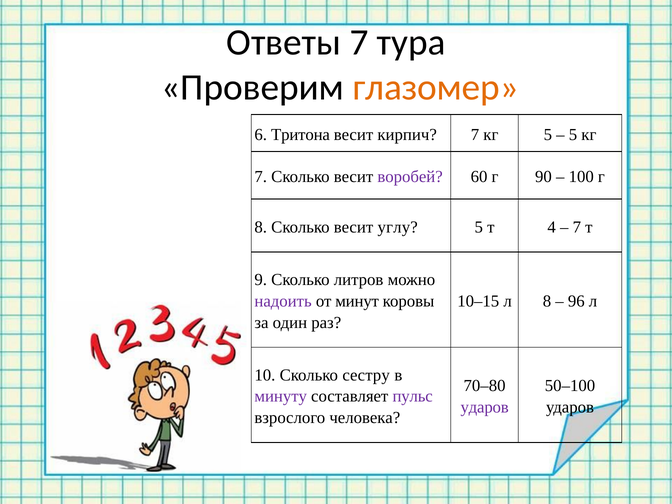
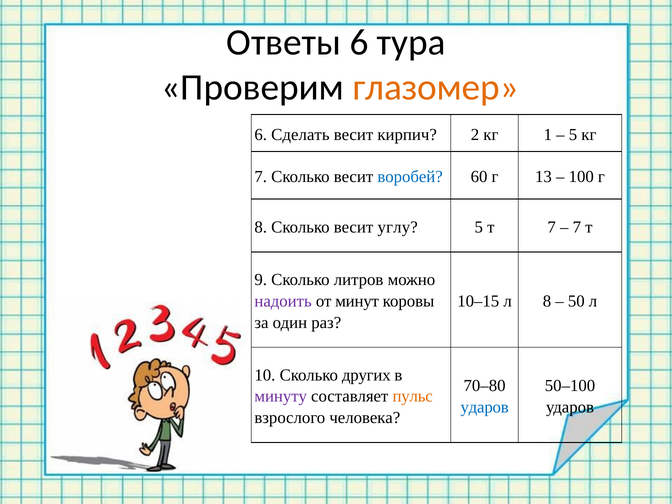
Ответы 7: 7 -> 6
Тритона: Тритона -> Сделать
кирпич 7: 7 -> 2
кг 5: 5 -> 1
воробей colour: purple -> blue
90: 90 -> 13
т 4: 4 -> 7
96: 96 -> 50
сестру: сестру -> других
пульс colour: purple -> orange
ударов at (485, 407) colour: purple -> blue
